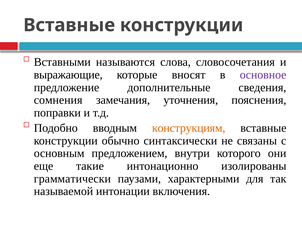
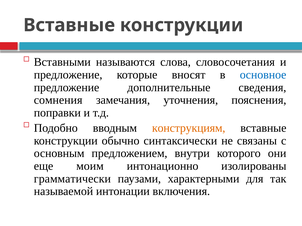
выражающие at (68, 75): выражающие -> предложение
основное colour: purple -> blue
такие: такие -> моим
